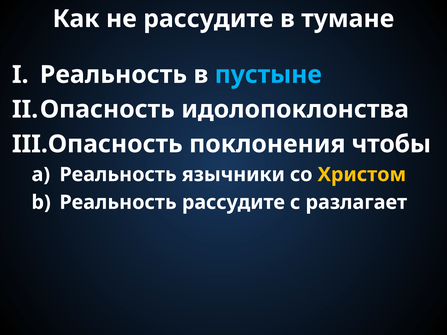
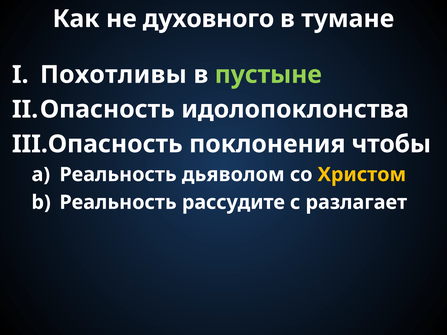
не рассудите: рассудите -> духовного
Реальность at (113, 75): Реальность -> Похотливы
пустыне colour: light blue -> light green
язычники: язычники -> дьяволом
